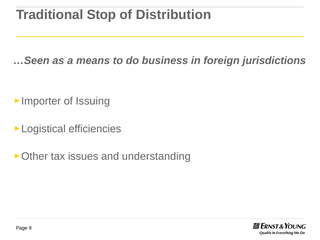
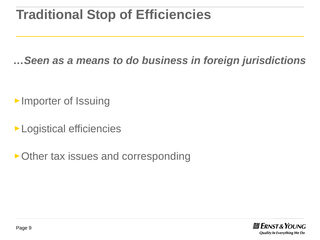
of Distribution: Distribution -> Efficiencies
understanding: understanding -> corresponding
